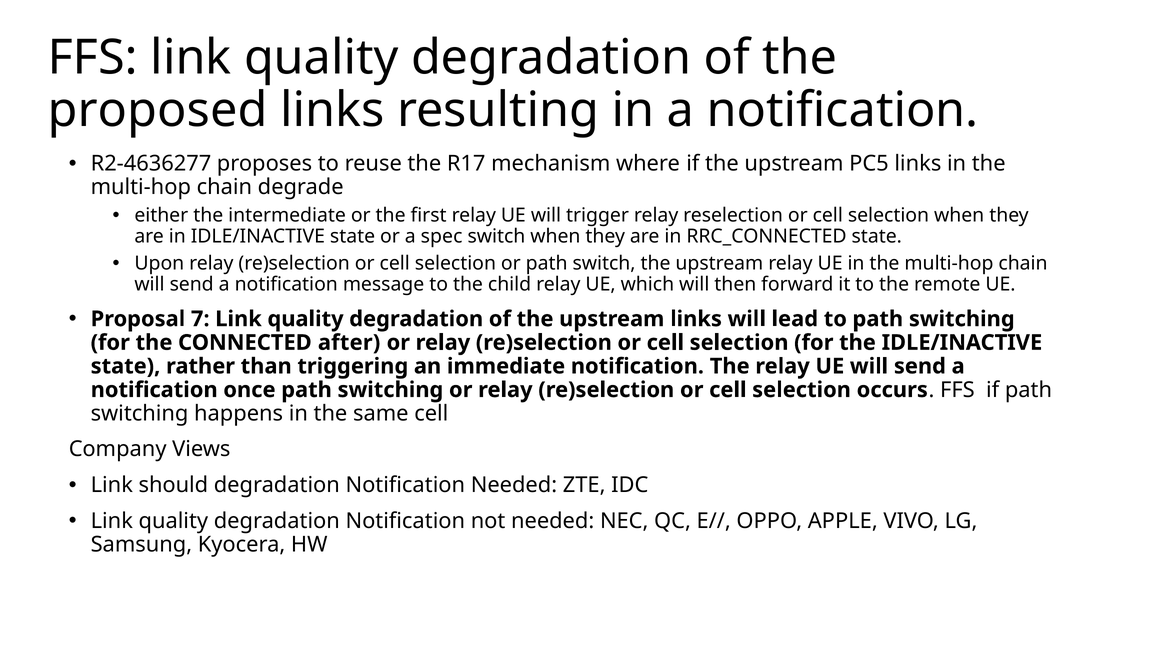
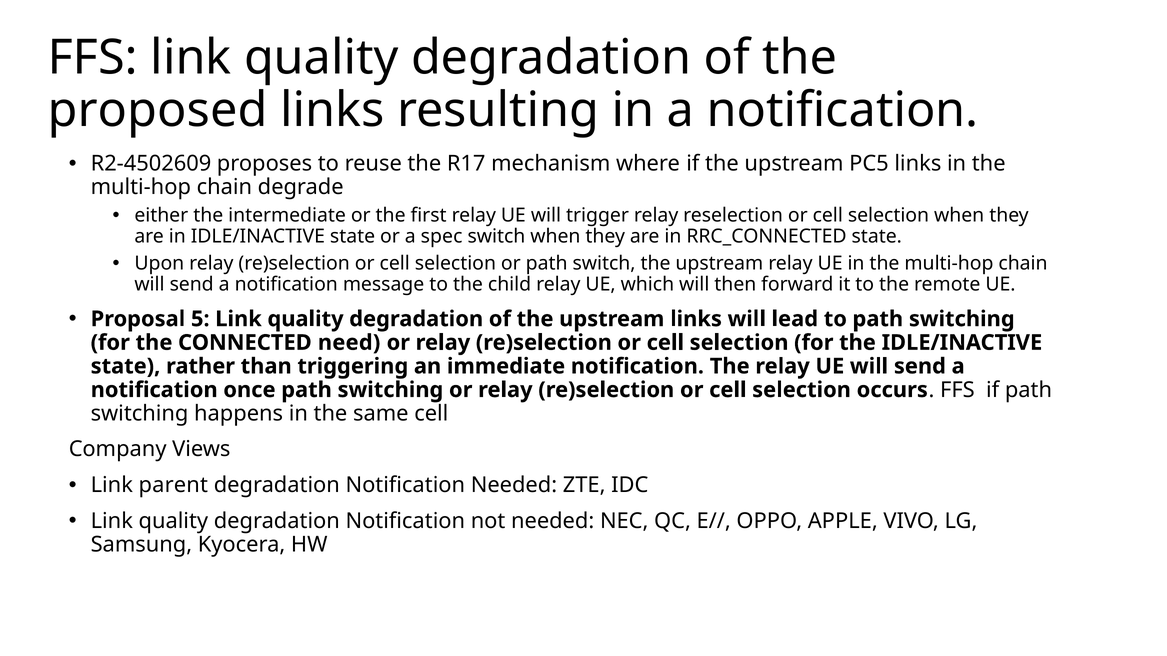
R2-4636277: R2-4636277 -> R2-4502609
7: 7 -> 5
after: after -> need
should: should -> parent
